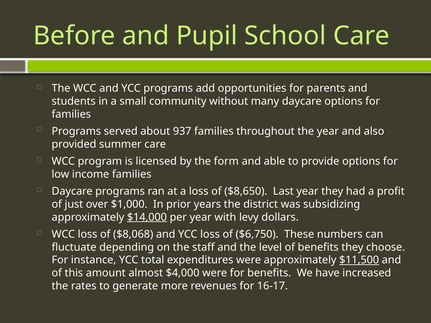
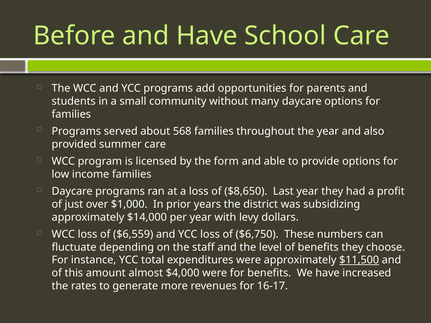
and Pupil: Pupil -> Have
937: 937 -> 568
$14,000 underline: present -> none
$8,068: $8,068 -> $6,559
